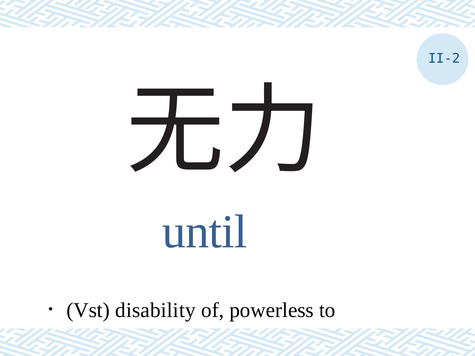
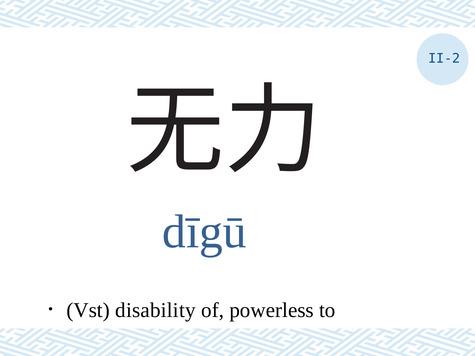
until: until -> dīgū
